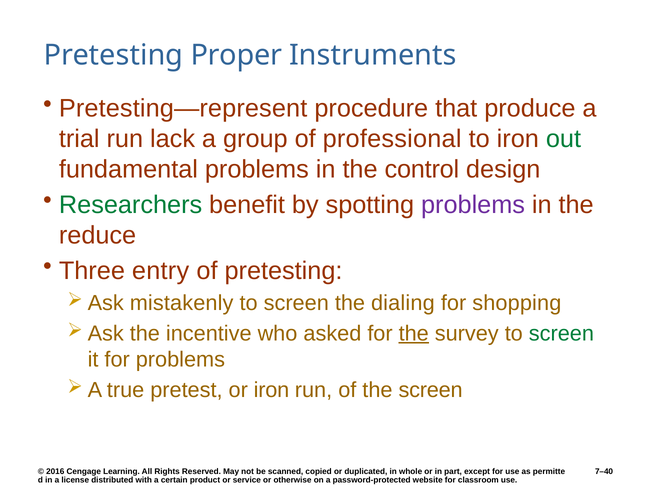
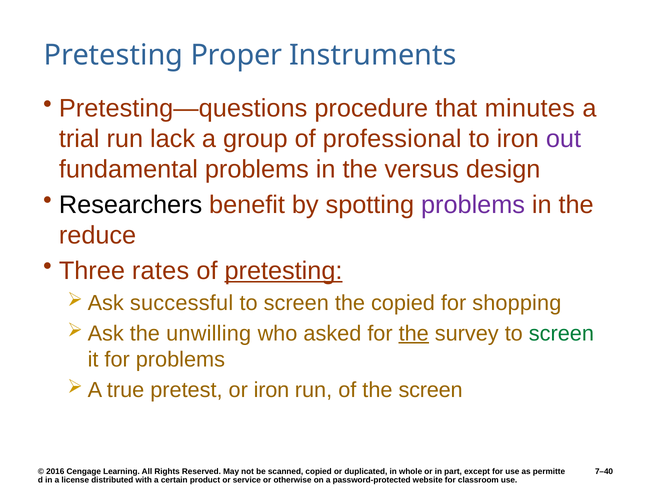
Pretesting—represent: Pretesting—represent -> Pretesting—questions
produce: produce -> minutes
out colour: green -> purple
control: control -> versus
Researchers colour: green -> black
entry: entry -> rates
pretesting at (284, 270) underline: none -> present
mistakenly: mistakenly -> successful
the dialing: dialing -> copied
incentive: incentive -> unwilling
